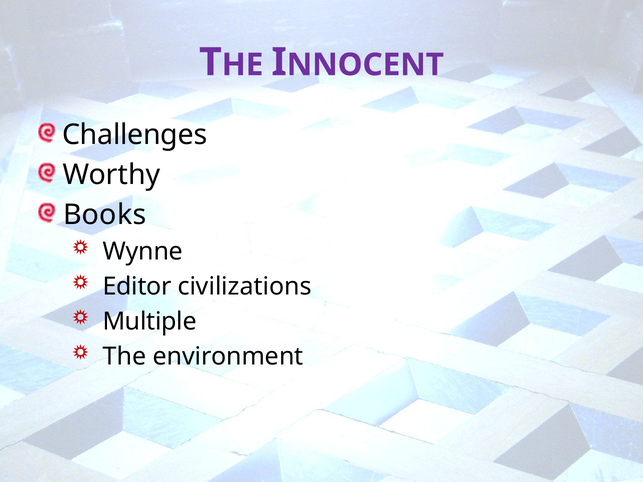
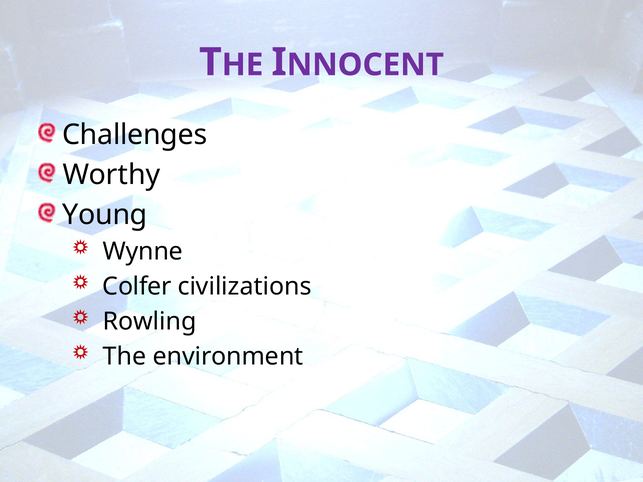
Books: Books -> Young
Editor: Editor -> Colfer
Multiple: Multiple -> Rowling
